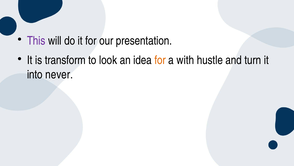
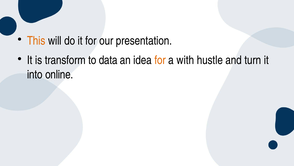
This colour: purple -> orange
look: look -> data
never: never -> online
